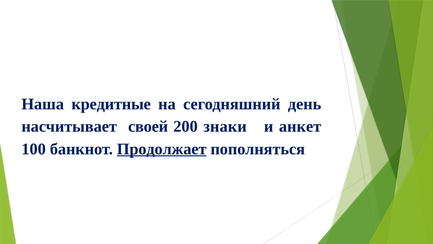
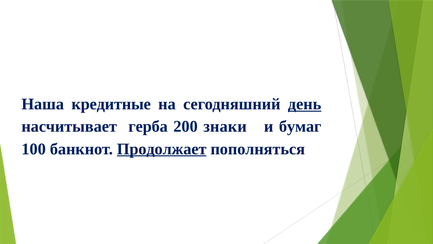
день underline: none -> present
своей: своей -> герба
анкет: анкет -> бумаг
